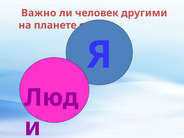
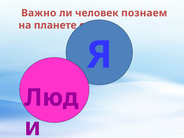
другими: другими -> познаем
